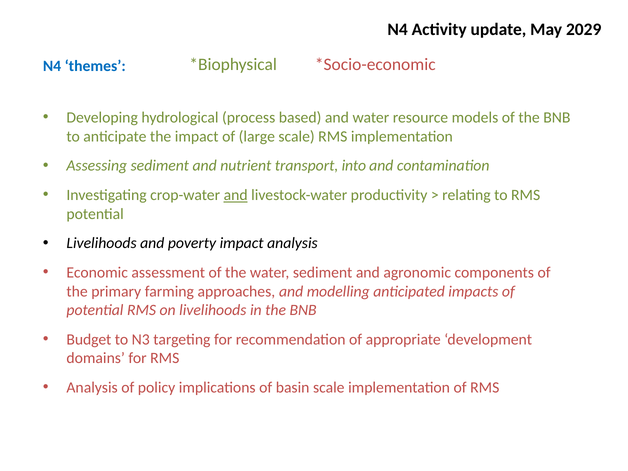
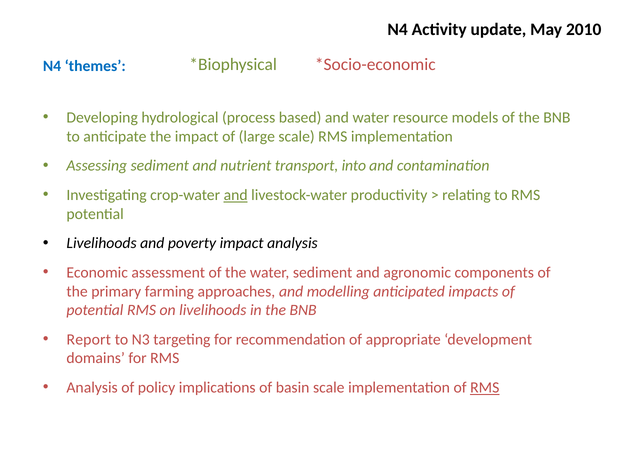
2029: 2029 -> 2010
Budget: Budget -> Report
RMS at (485, 388) underline: none -> present
